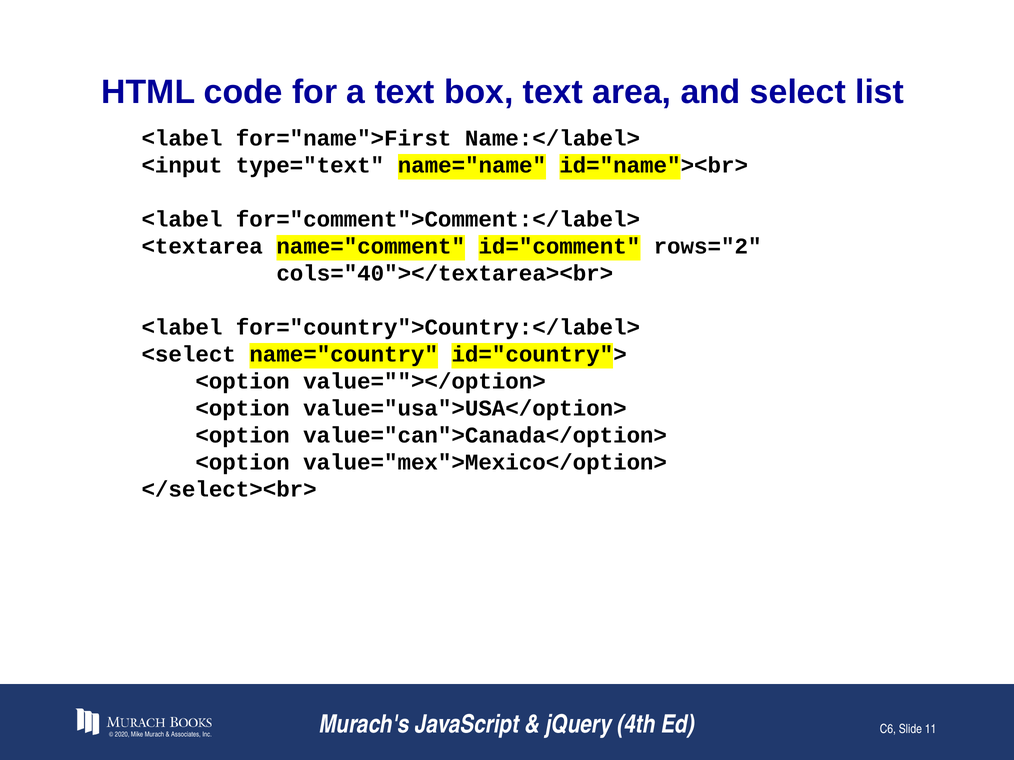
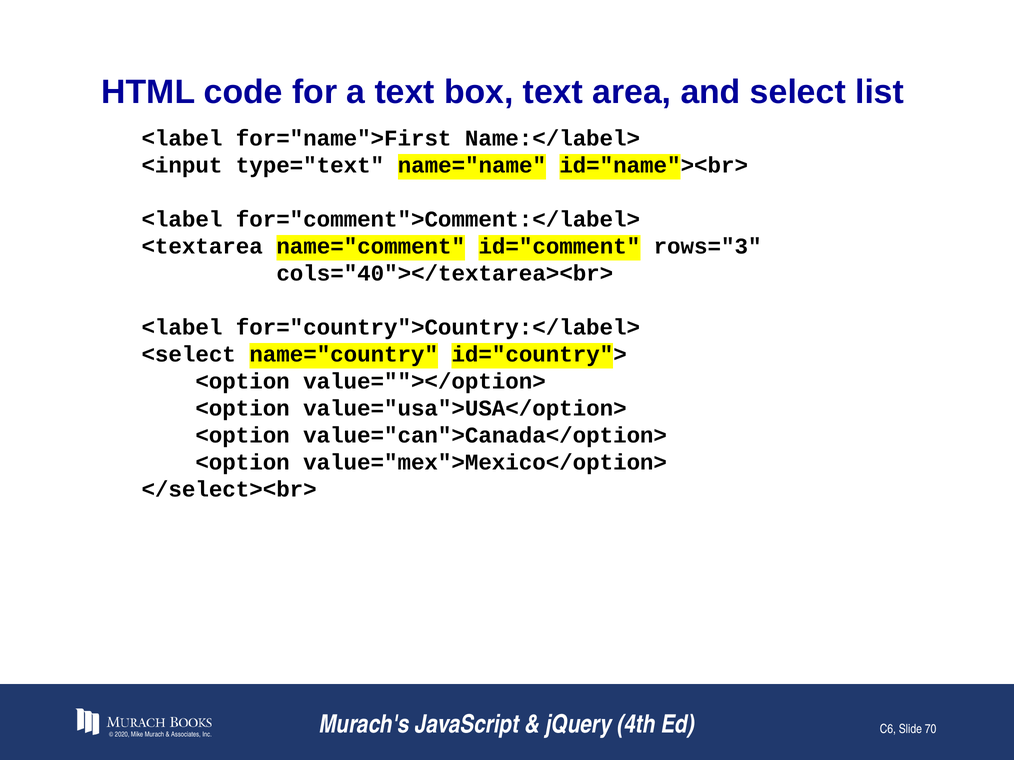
rows="2: rows="2 -> rows="3
11: 11 -> 70
